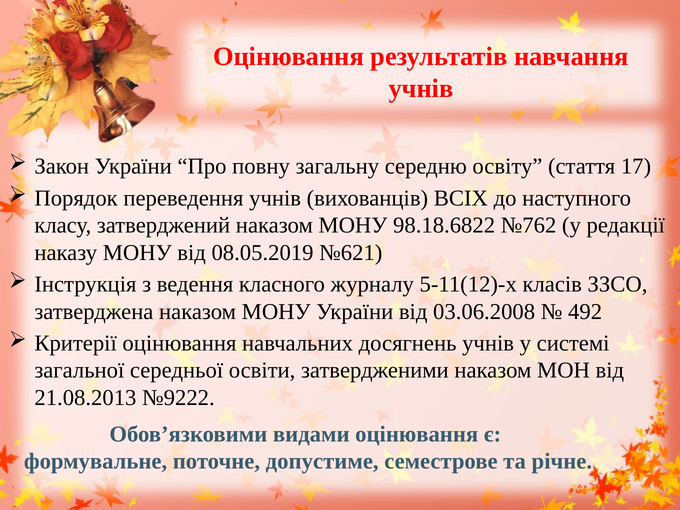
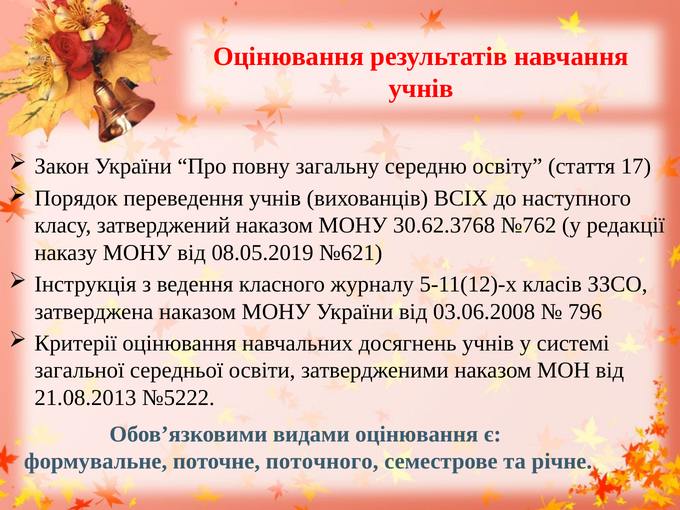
98.18.6822: 98.18.6822 -> 30.62.3768
492: 492 -> 796
№9222: №9222 -> №5222
допустиме: допустиме -> поточного
